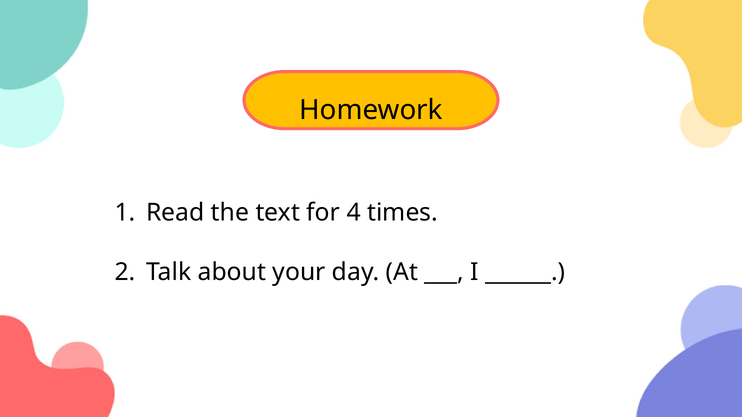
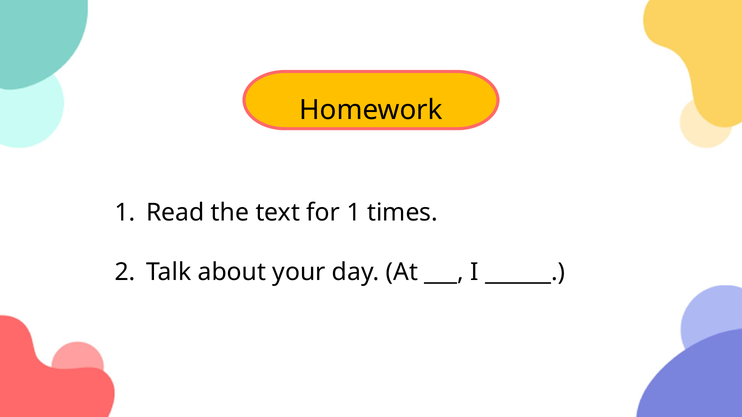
for 4: 4 -> 1
